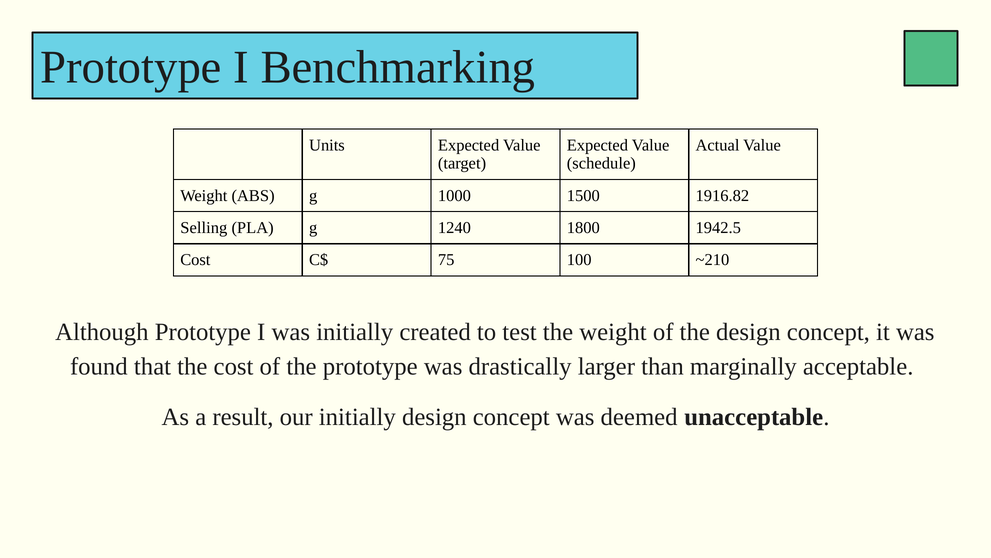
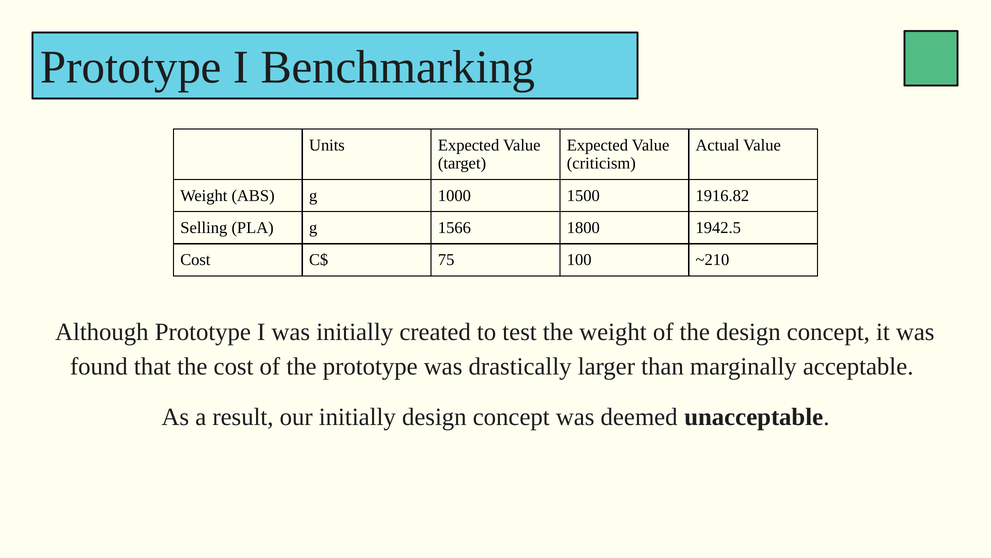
schedule: schedule -> criticism
1240: 1240 -> 1566
